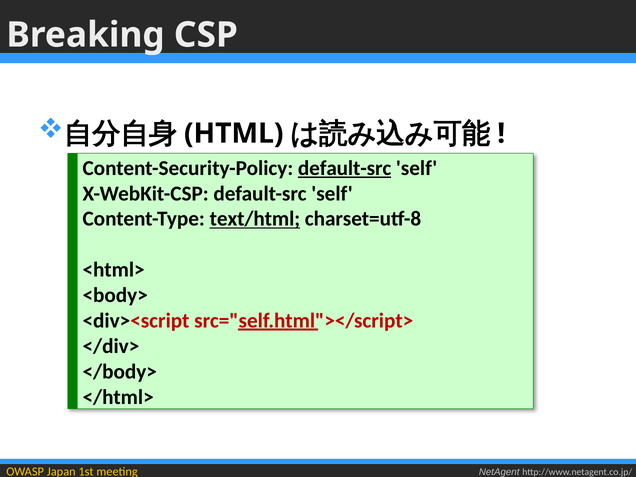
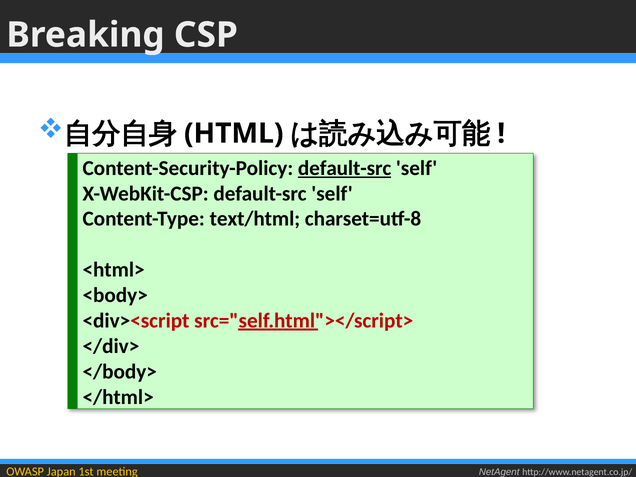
text/html underline: present -> none
